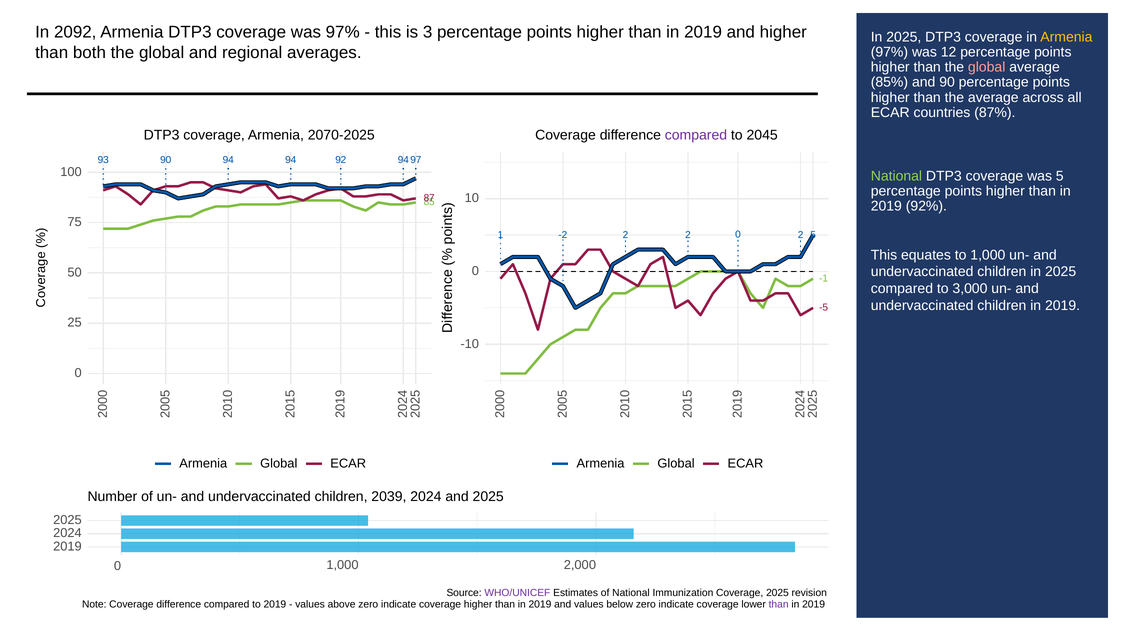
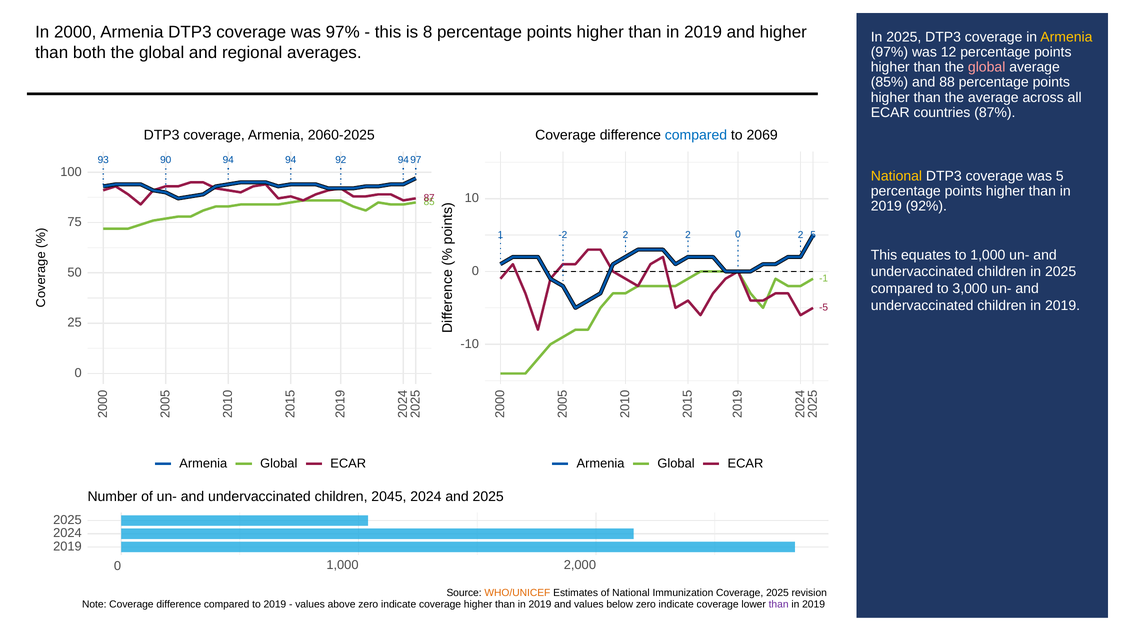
2092: 2092 -> 2000
3: 3 -> 8
and 90: 90 -> 88
2070-2025: 2070-2025 -> 2060-2025
compared at (696, 135) colour: purple -> blue
2045: 2045 -> 2069
National at (896, 176) colour: light green -> yellow
2039: 2039 -> 2045
WHO/UNICEF colour: purple -> orange
